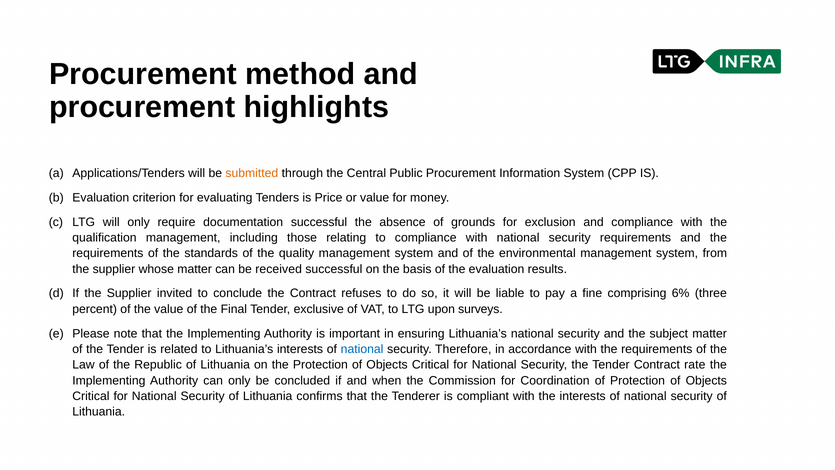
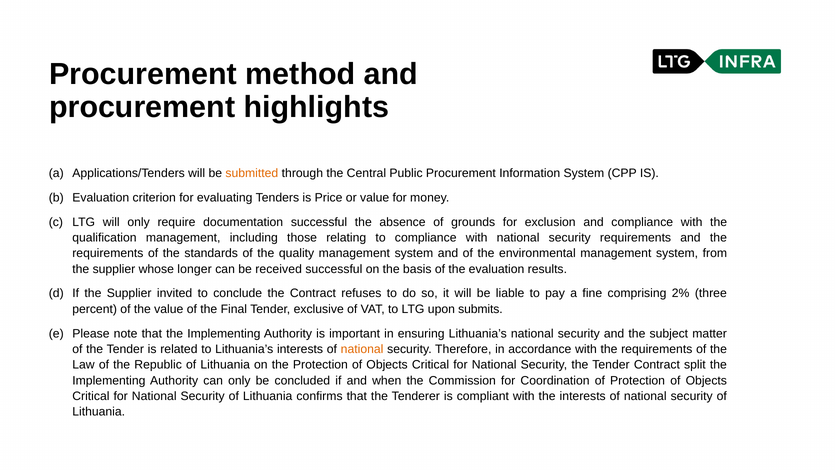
whose matter: matter -> longer
6%: 6% -> 2%
surveys: surveys -> submits
national at (362, 349) colour: blue -> orange
rate: rate -> split
